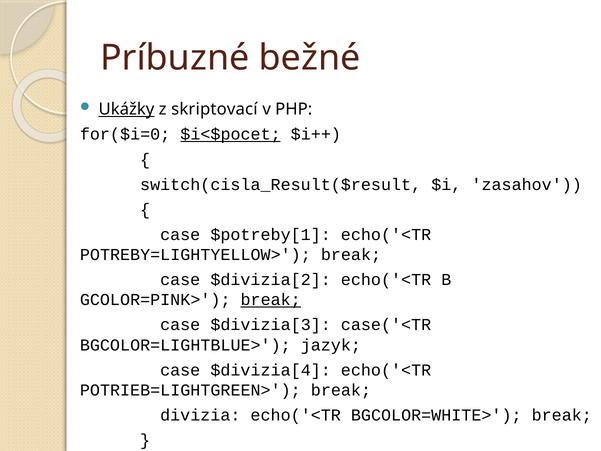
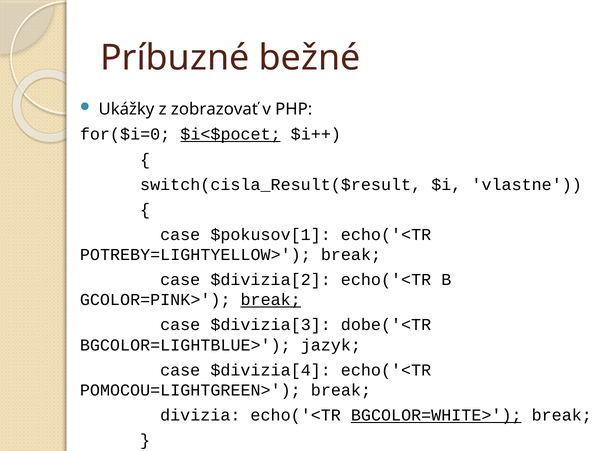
Ukážky underline: present -> none
skriptovací: skriptovací -> zobrazovať
zasahov: zasahov -> vlastne
$potreby[1: $potreby[1 -> $pokusov[1
case('<TR: case('<TR -> dobe('<TR
POTRIEB=LIGHTGREEN>: POTRIEB=LIGHTGREEN> -> POMOCOU=LIGHTGREEN>
BGCOLOR=WHITE> underline: none -> present
